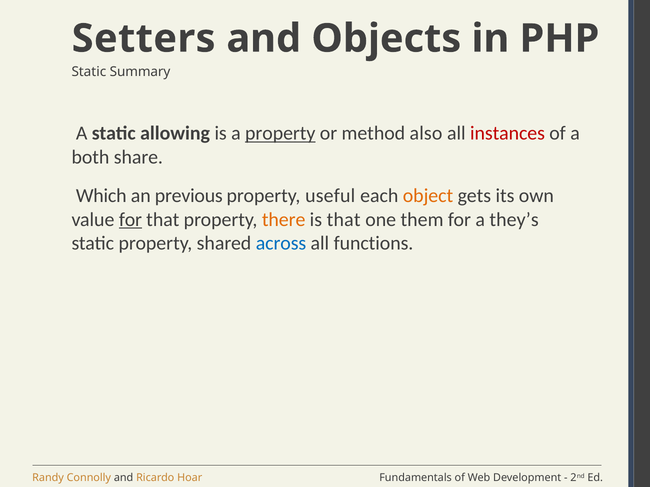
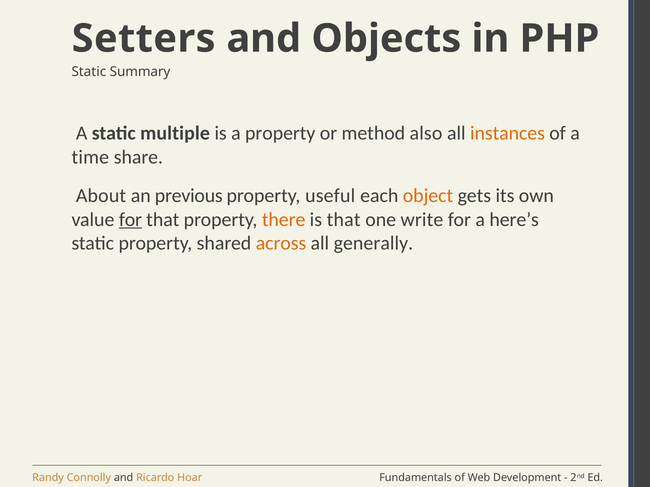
allowing: allowing -> multiple
property at (280, 134) underline: present -> none
instances colour: red -> orange
both: both -> time
Which: Which -> About
them: them -> write
they’s: they’s -> here’s
across colour: blue -> orange
functions: functions -> generally
